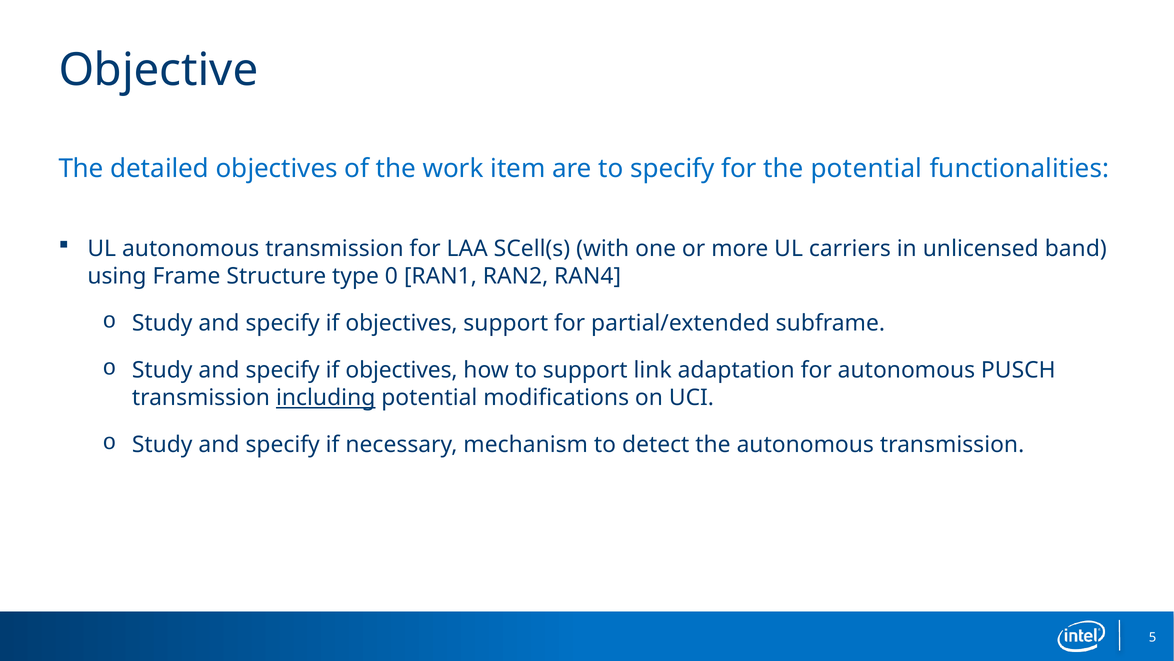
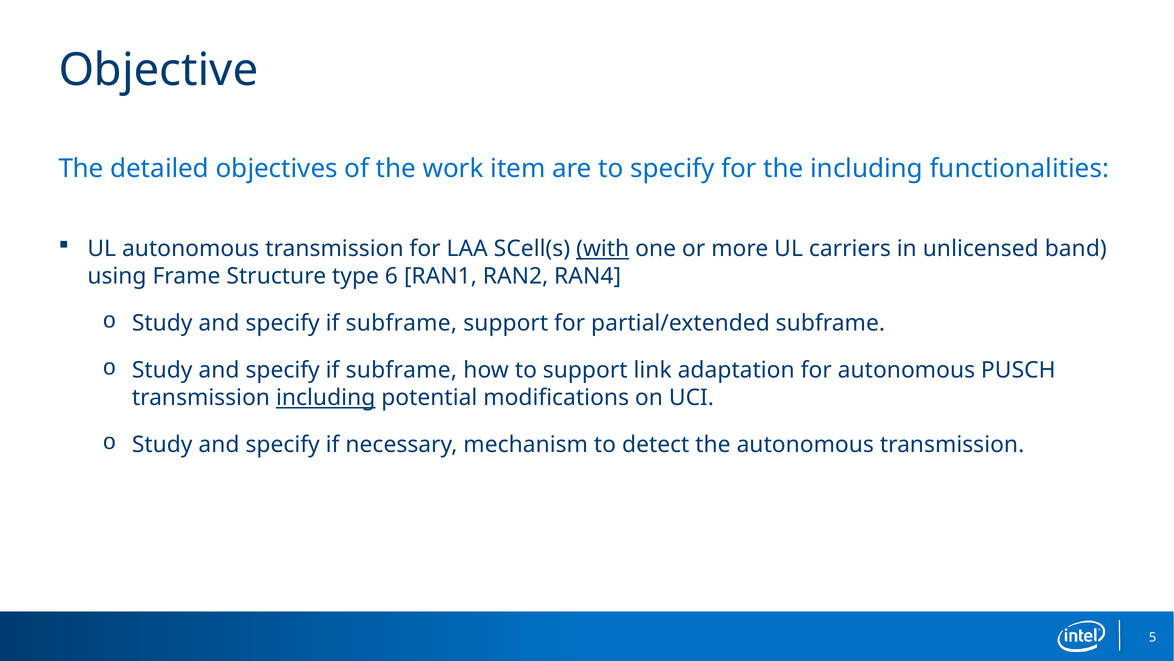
the potential: potential -> including
with underline: none -> present
0: 0 -> 6
objectives at (402, 323): objectives -> subframe
objectives at (402, 370): objectives -> subframe
